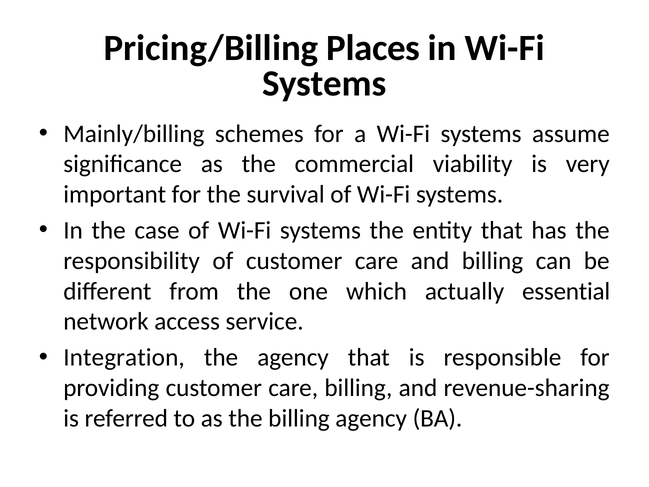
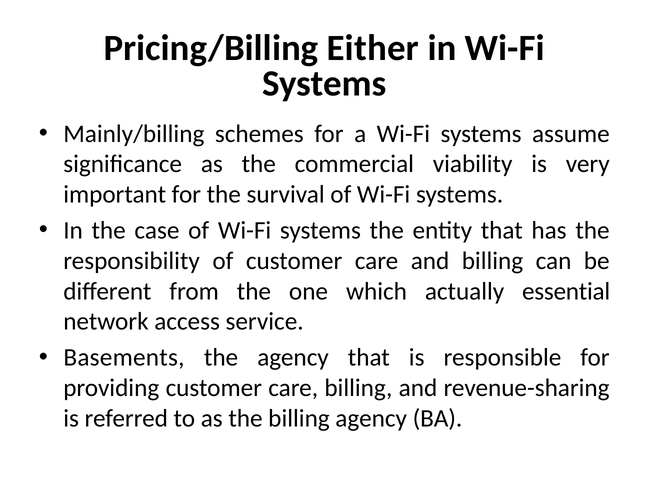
Places: Places -> Either
Integration: Integration -> Basements
